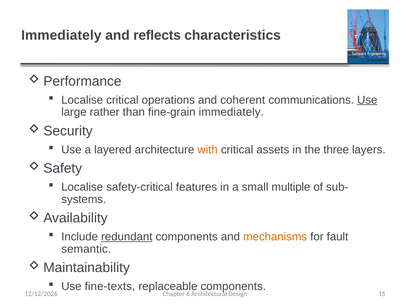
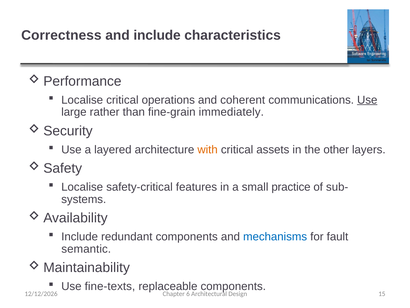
Immediately at (61, 35): Immediately -> Correctness
and reflects: reflects -> include
three: three -> other
multiple: multiple -> practice
redundant underline: present -> none
mechanisms colour: orange -> blue
